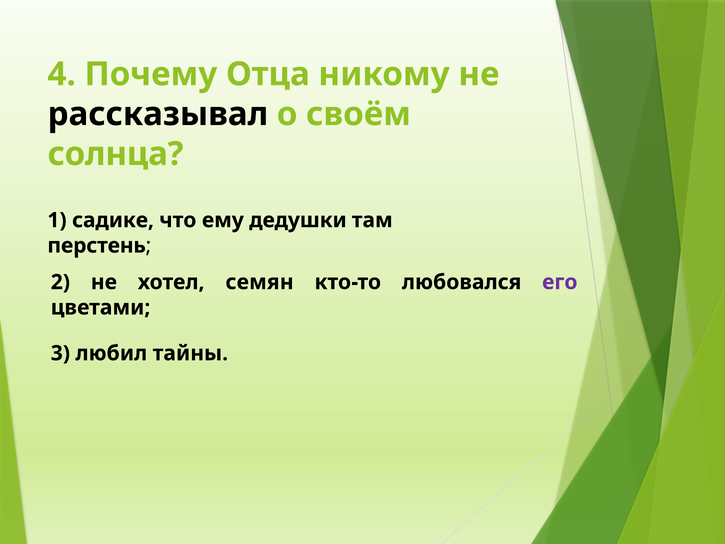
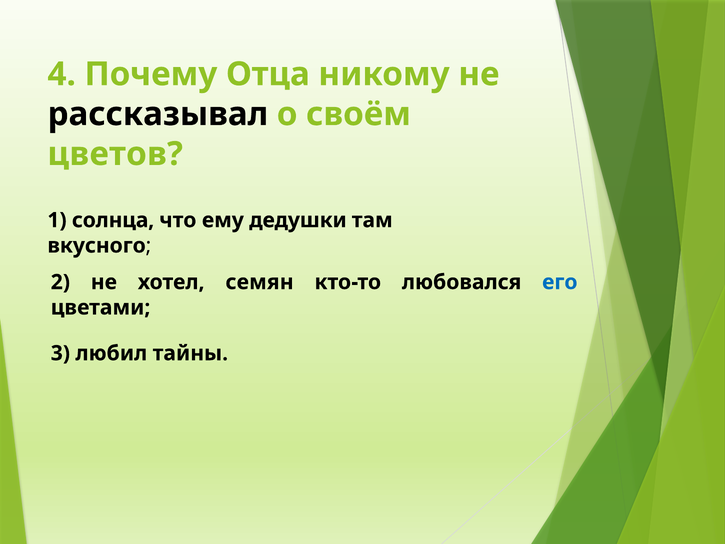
солнца: солнца -> цветов
садике: садике -> солнца
перстень: перстень -> вкусного
его colour: purple -> blue
